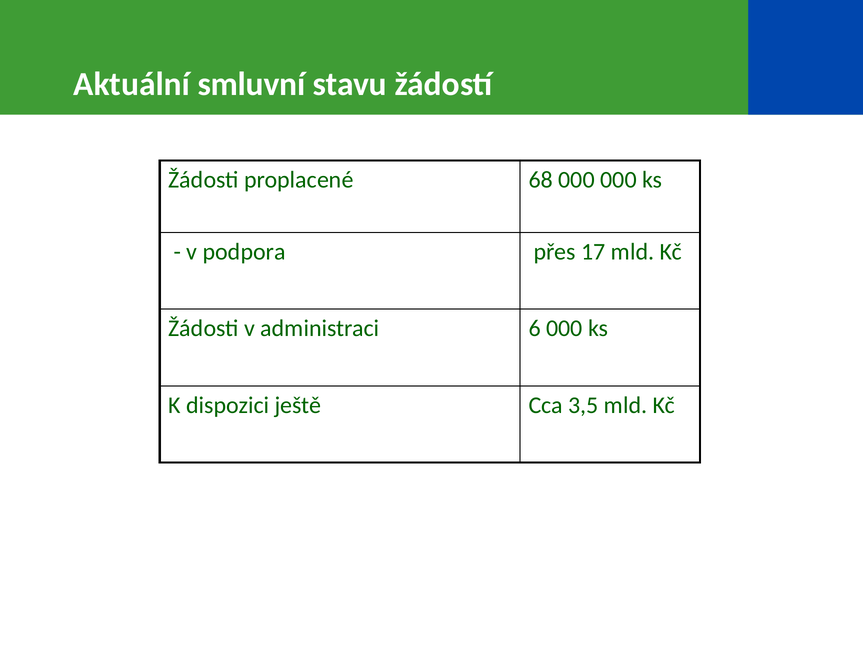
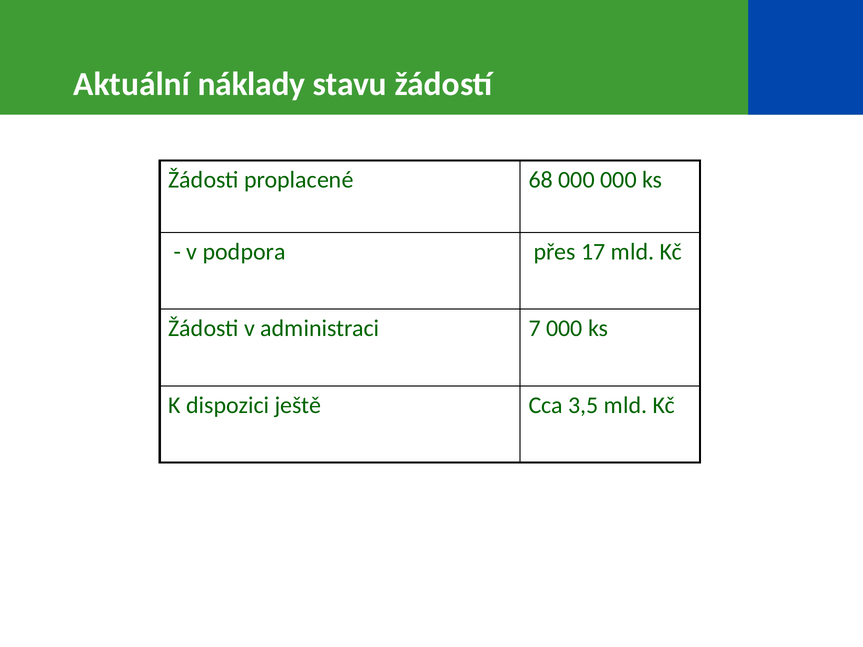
smluvní: smluvní -> náklady
6: 6 -> 7
